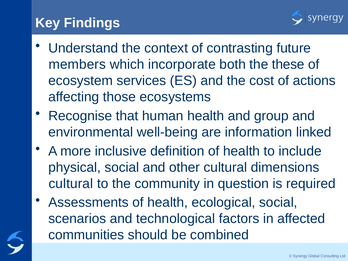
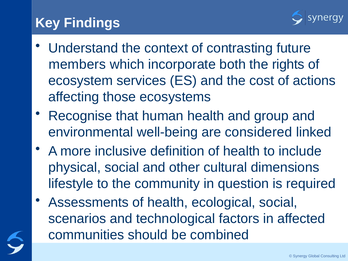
these: these -> rights
information: information -> considered
cultural at (71, 184): cultural -> lifestyle
